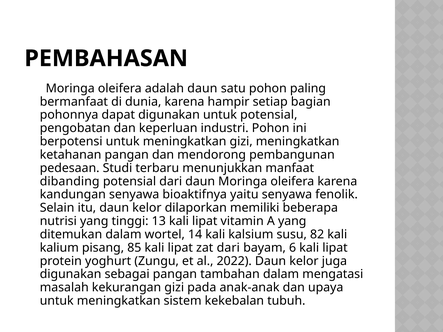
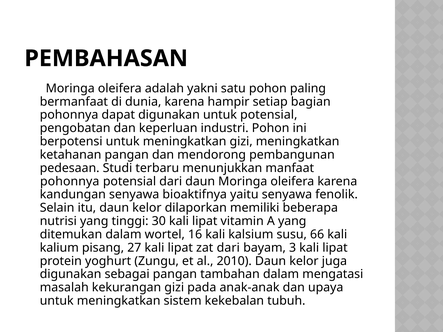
adalah daun: daun -> yakni
dibanding at (70, 181): dibanding -> pohonnya
13: 13 -> 30
14: 14 -> 16
82: 82 -> 66
85: 85 -> 27
6: 6 -> 3
2022: 2022 -> 2010
